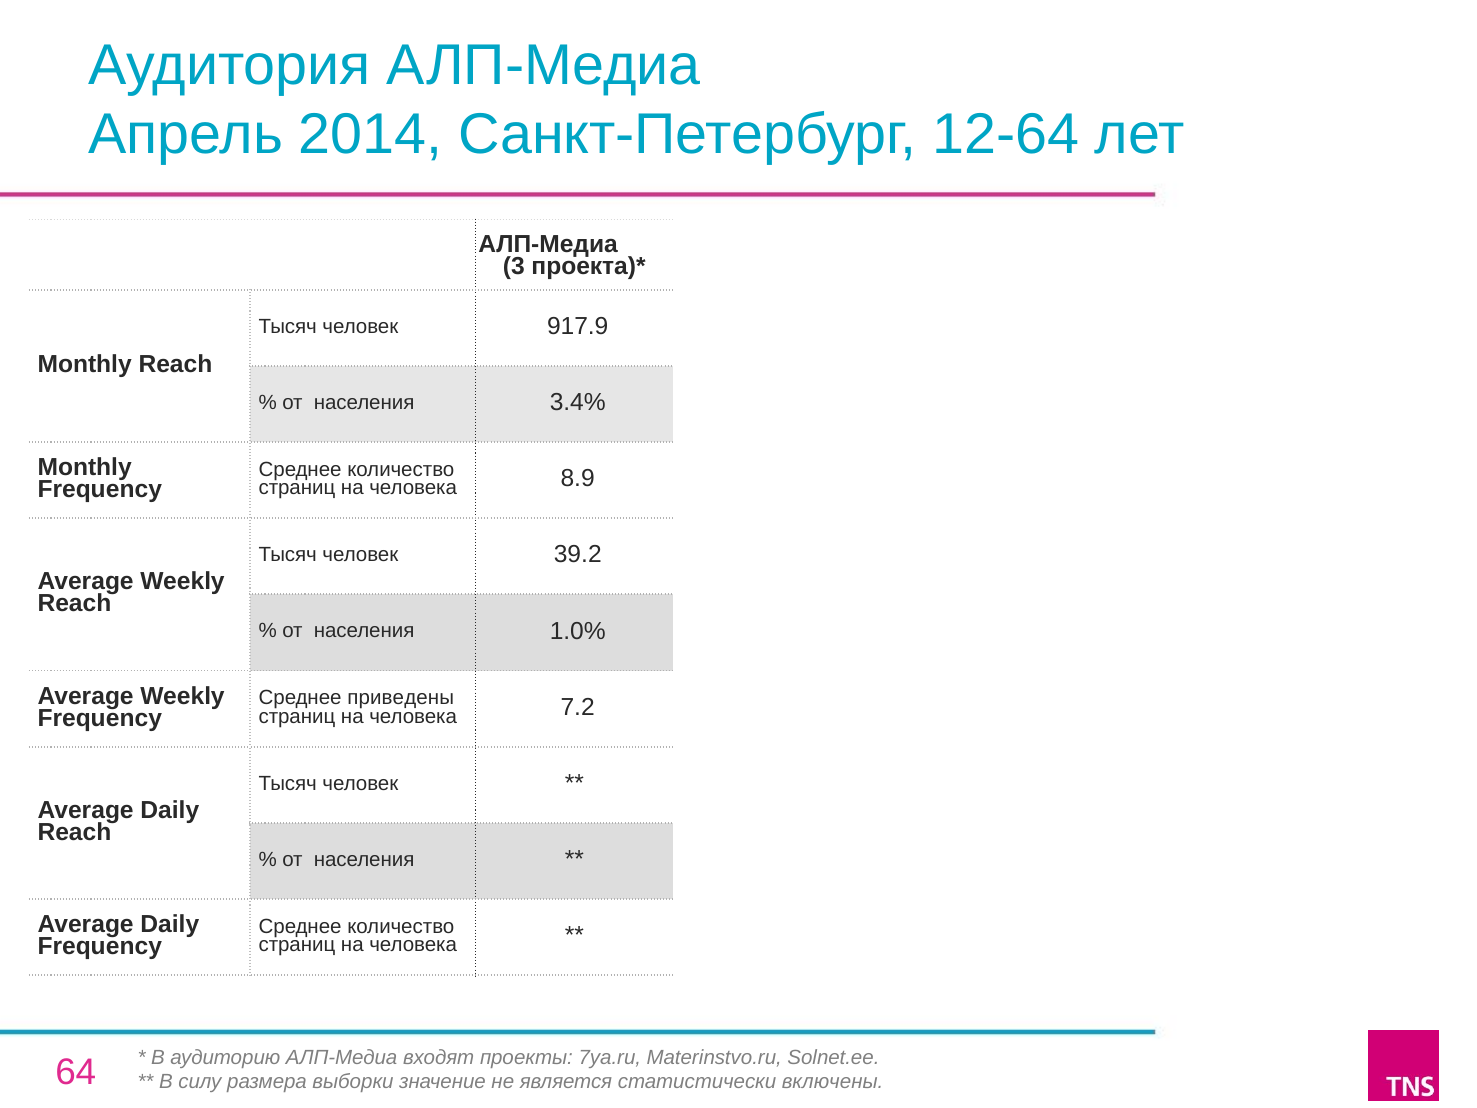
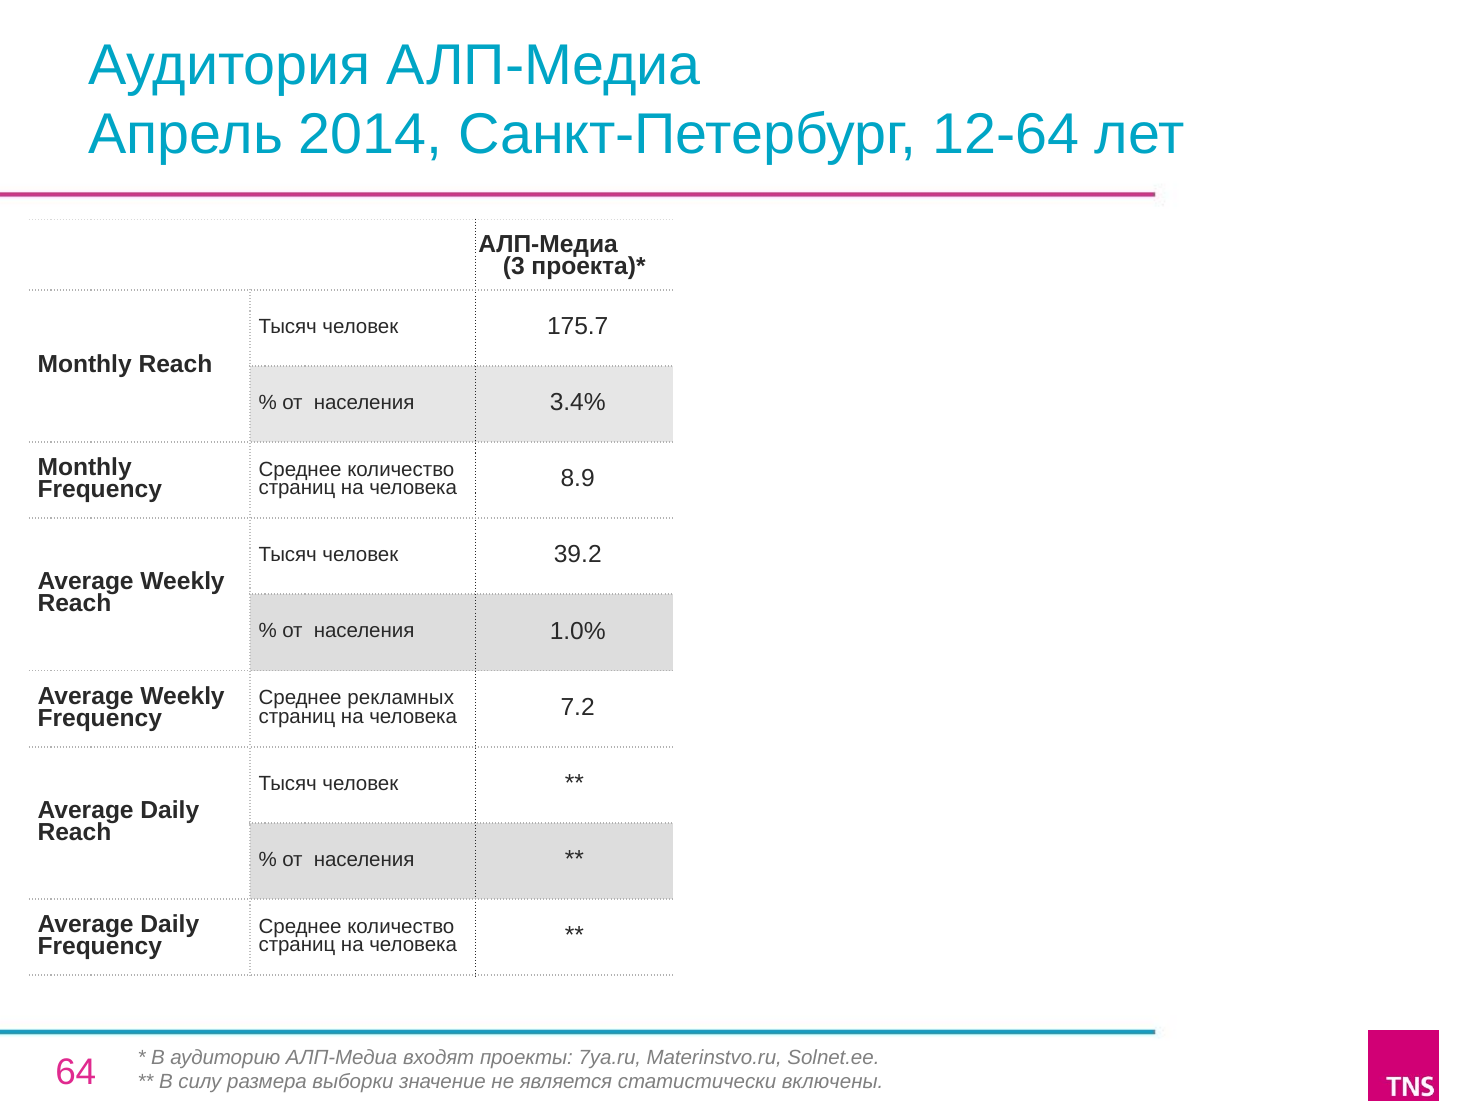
917.9: 917.9 -> 175.7
приведены: приведены -> рекламных
